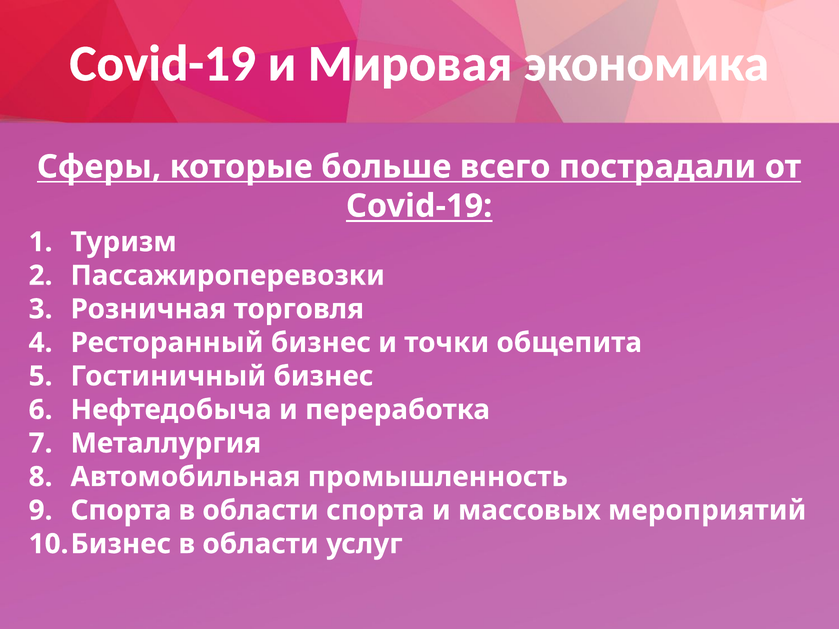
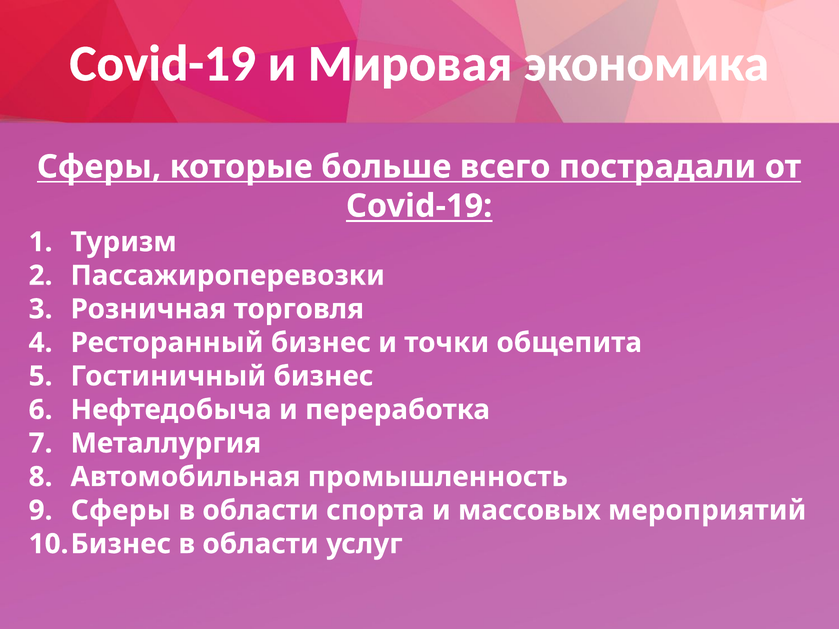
Спорта at (121, 511): Спорта -> Сферы
